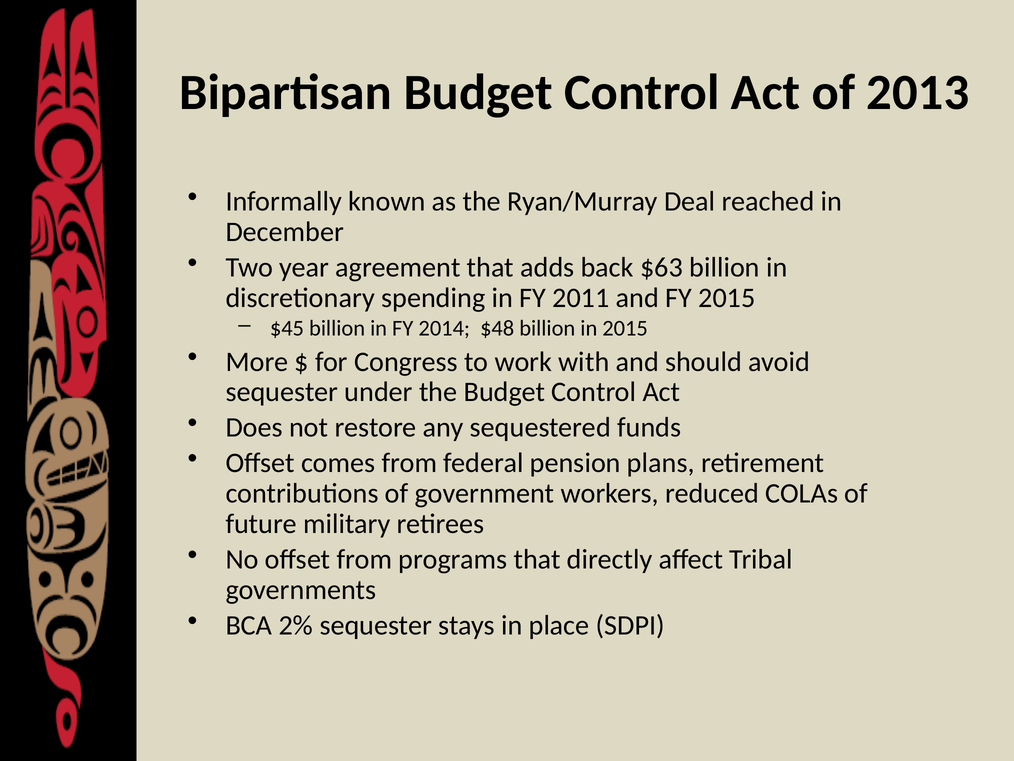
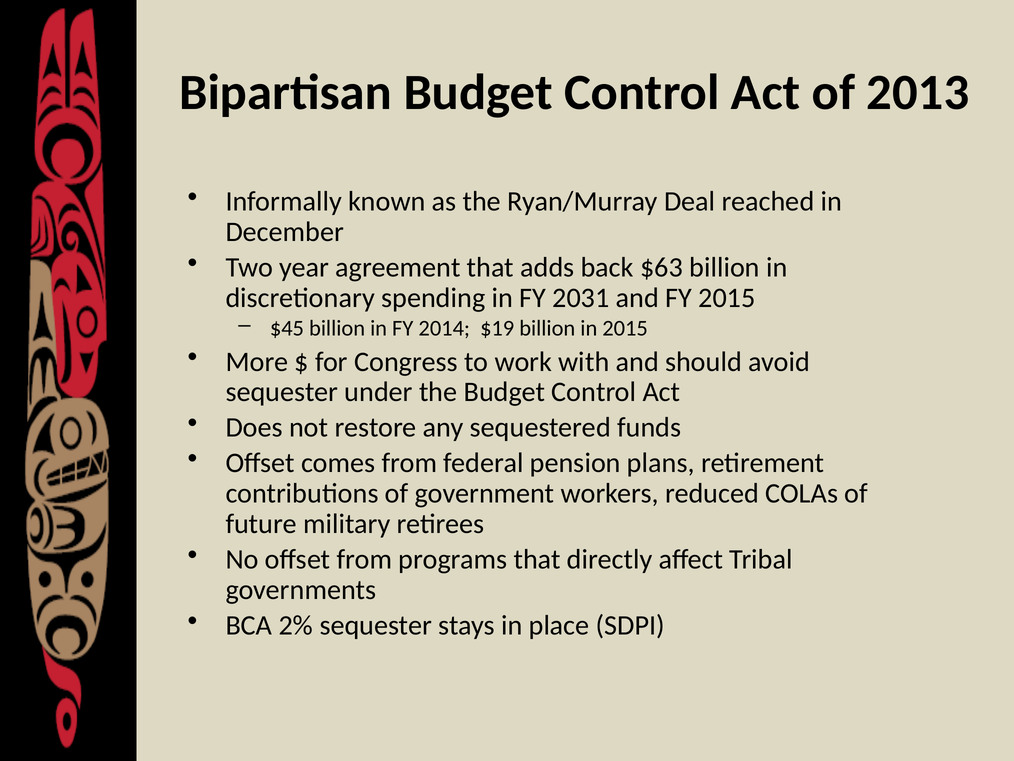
2011: 2011 -> 2031
$48: $48 -> $19
